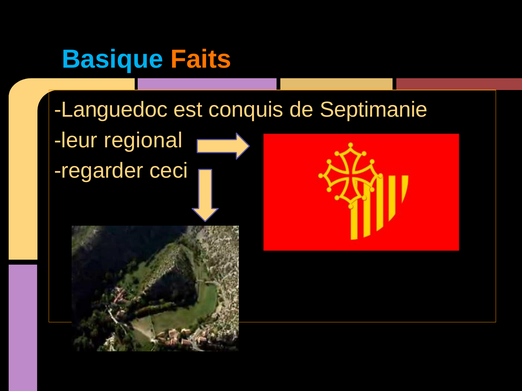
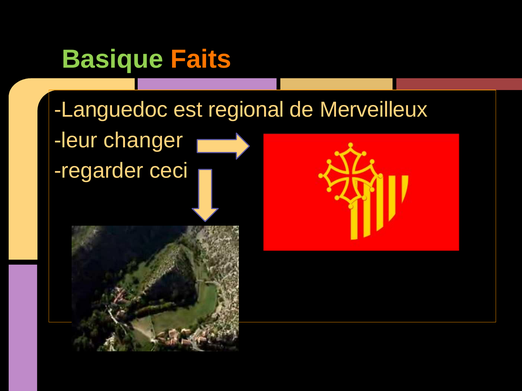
Basique colour: light blue -> light green
conquis: conquis -> regional
Septimanie: Septimanie -> Merveilleux
regional: regional -> changer
